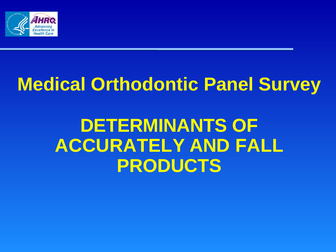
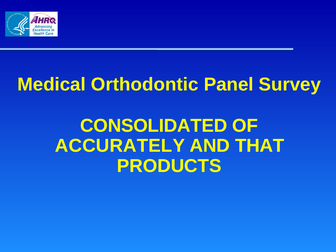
DETERMINANTS: DETERMINANTS -> CONSOLIDATED
FALL: FALL -> THAT
